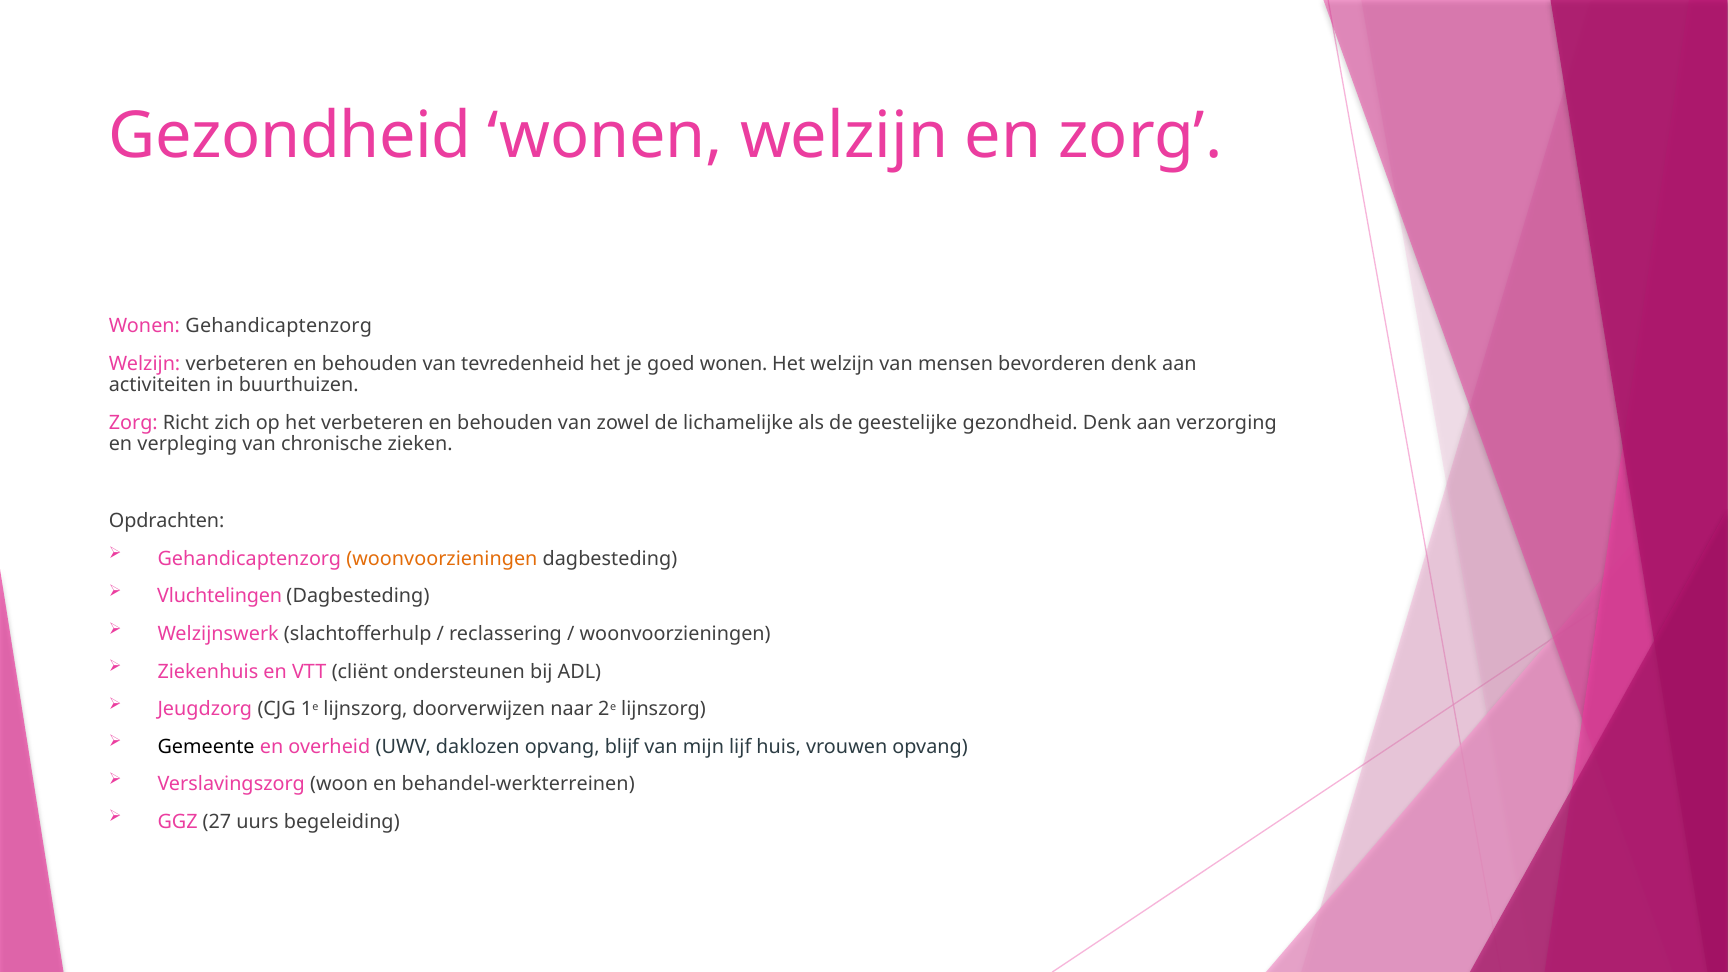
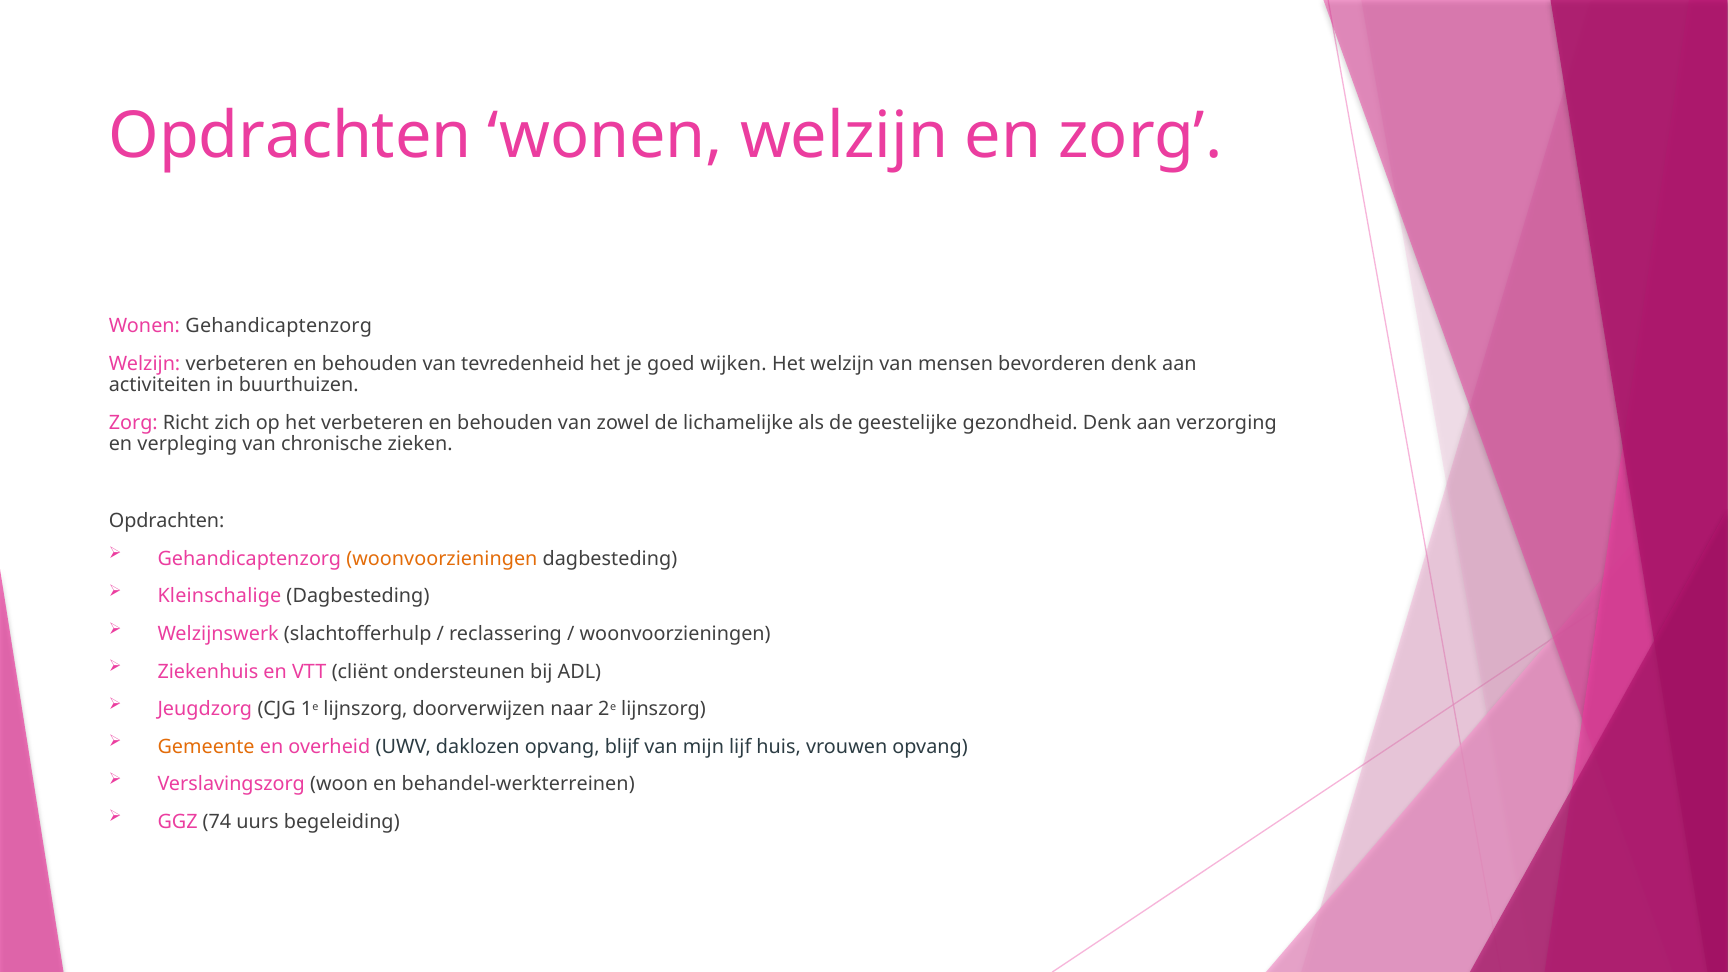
Gezondheid at (290, 136): Gezondheid -> Opdrachten
goed wonen: wonen -> wijken
Vluchtelingen: Vluchtelingen -> Kleinschalige
Gemeente colour: black -> orange
27: 27 -> 74
